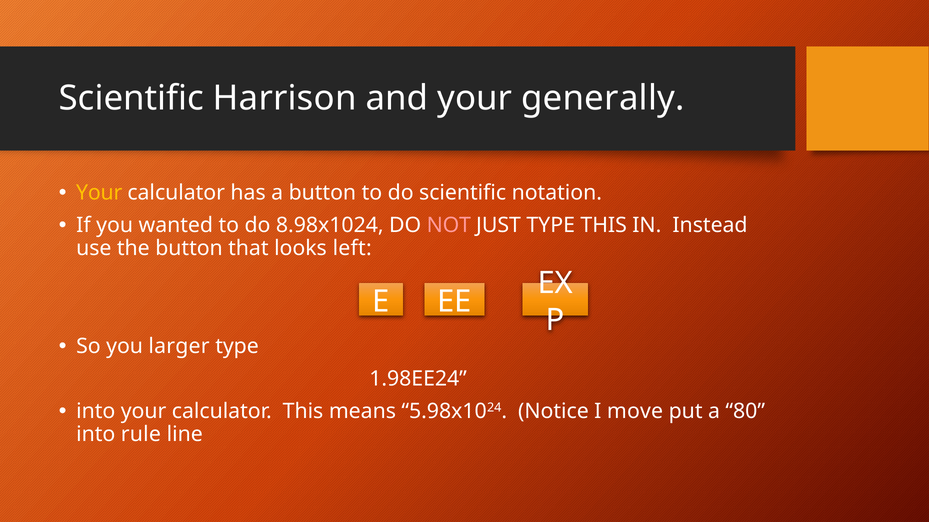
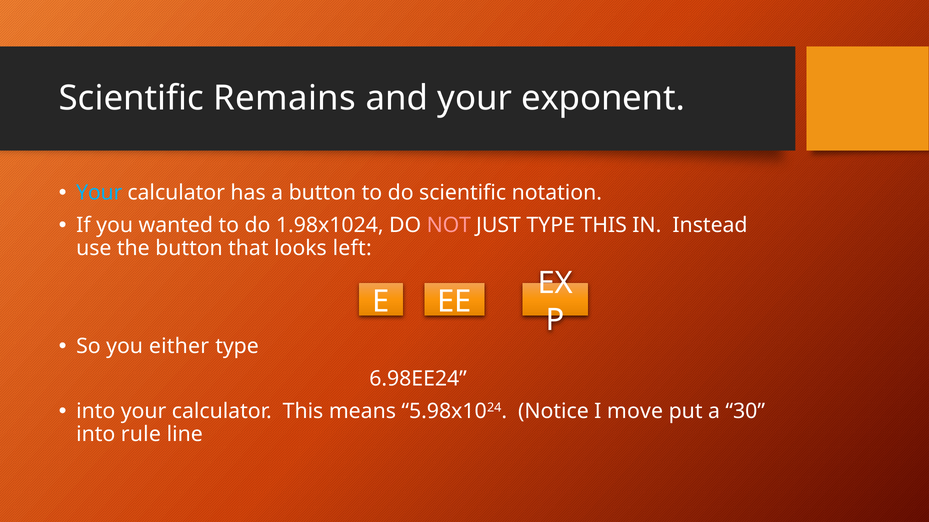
Harrison: Harrison -> Remains
generally: generally -> exponent
Your at (99, 193) colour: yellow -> light blue
8.98x1024: 8.98x1024 -> 1.98x1024
larger: larger -> either
1.98EE24: 1.98EE24 -> 6.98EE24
80: 80 -> 30
